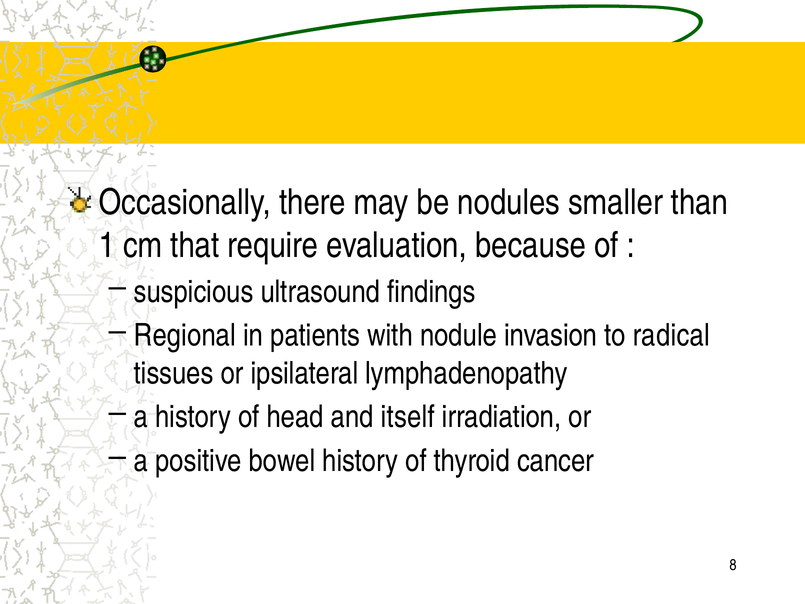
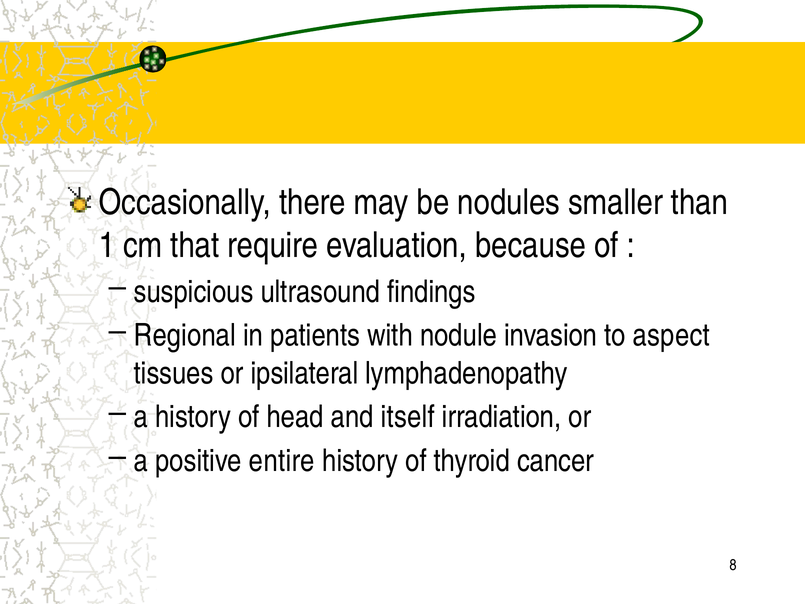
radical: radical -> aspect
bowel: bowel -> entire
